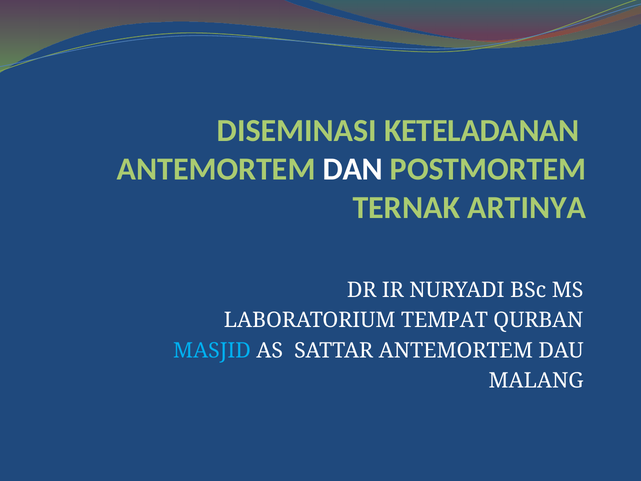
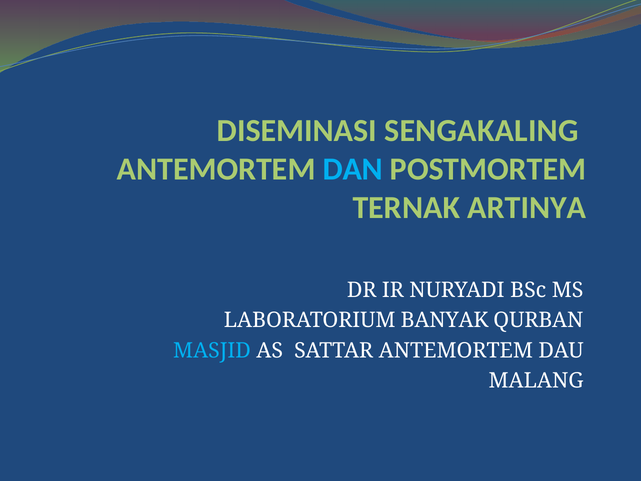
KETELADANAN: KETELADANAN -> SENGAKALING
DAN colour: white -> light blue
TEMPAT: TEMPAT -> BANYAK
